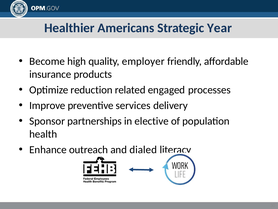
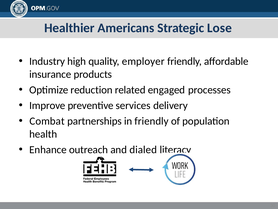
Year: Year -> Lose
Become: Become -> Industry
Sponsor: Sponsor -> Combat
in elective: elective -> friendly
